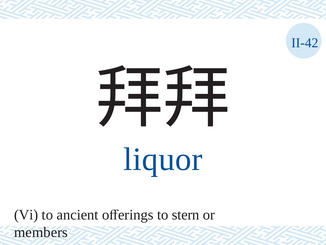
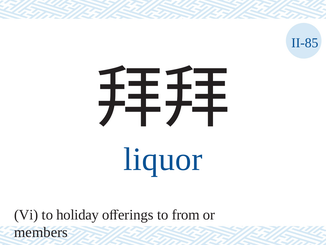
II-42: II-42 -> II-85
ancient: ancient -> holiday
stern: stern -> from
